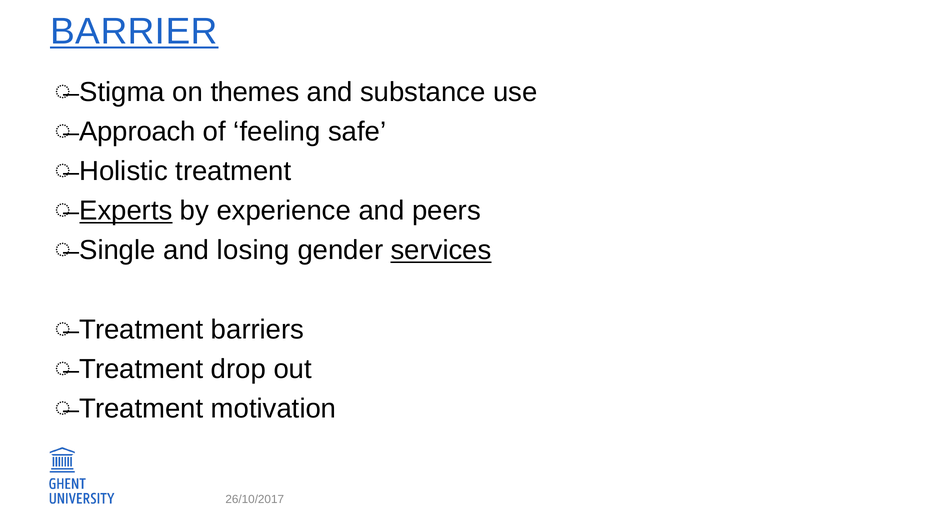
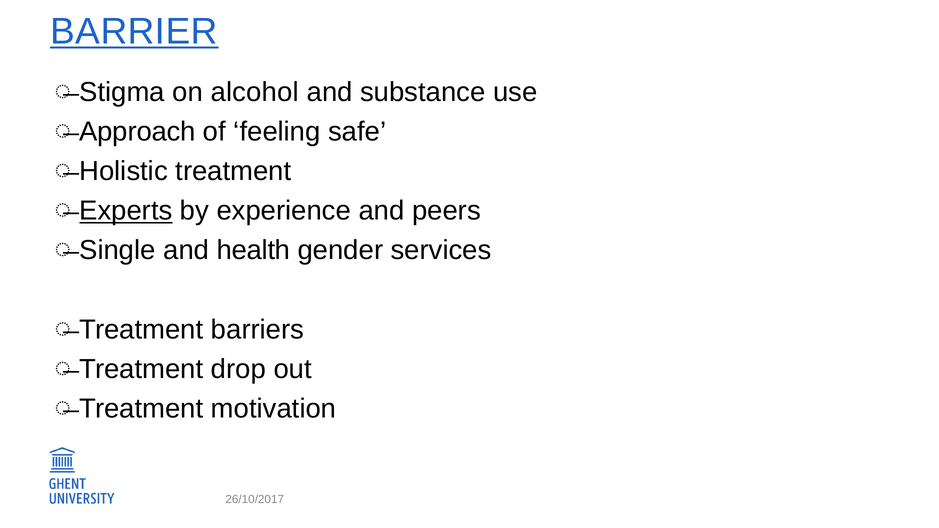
themes: themes -> alcohol
losing: losing -> health
services underline: present -> none
